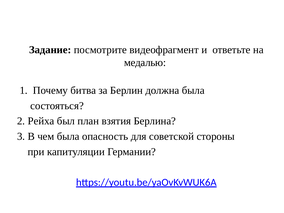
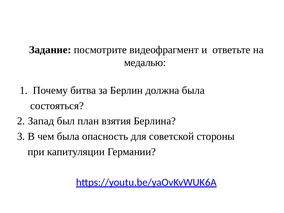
Рейха: Рейха -> Запад
